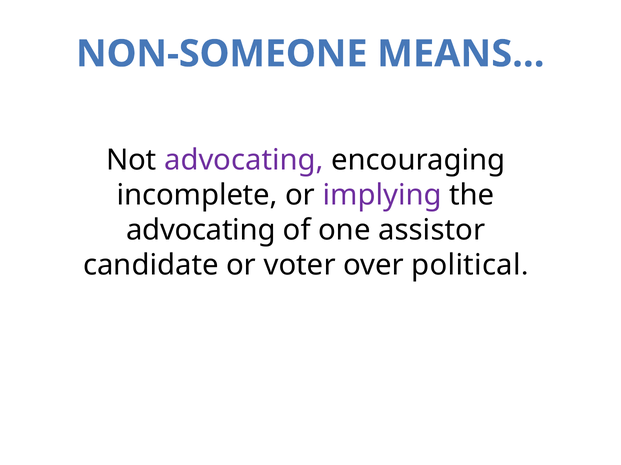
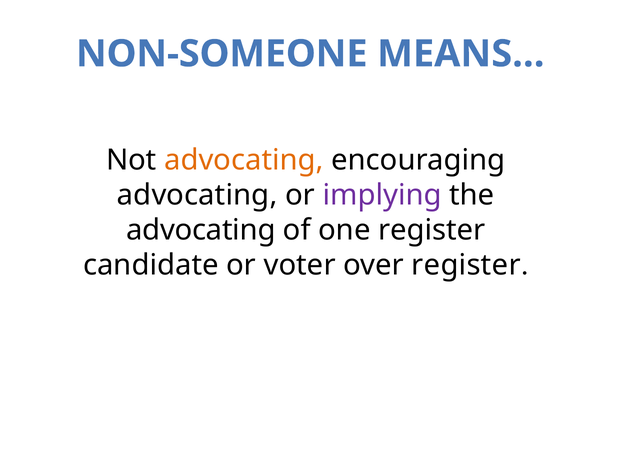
advocating at (244, 160) colour: purple -> orange
incomplete at (197, 195): incomplete -> advocating
one assistor: assistor -> register
over political: political -> register
